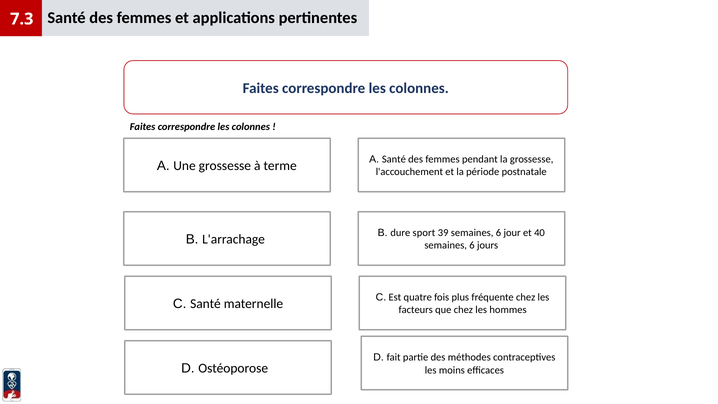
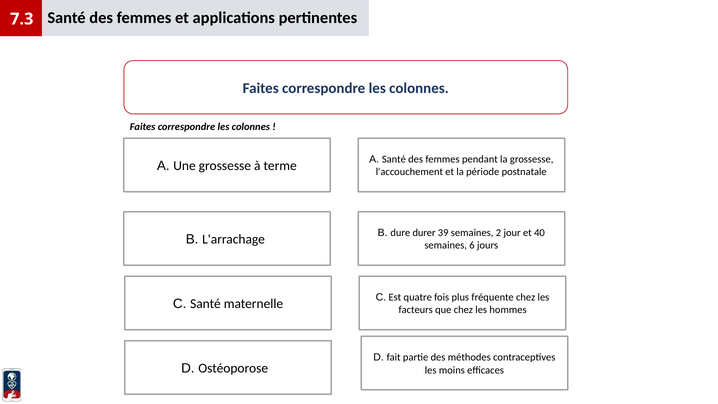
sport: sport -> durer
39 semaines 6: 6 -> 2
